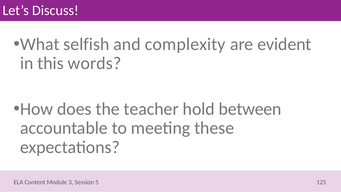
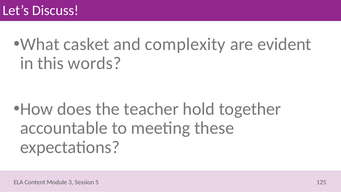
selfish: selfish -> casket
between: between -> together
